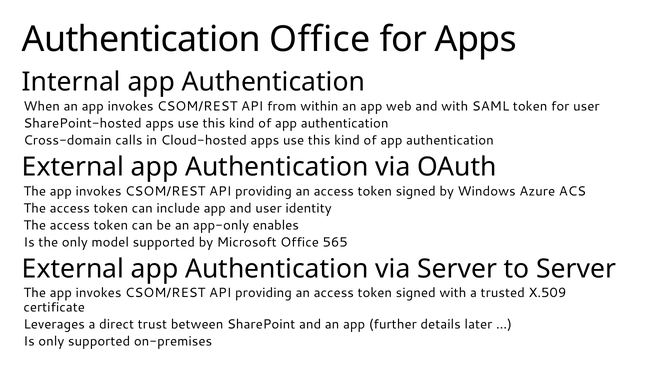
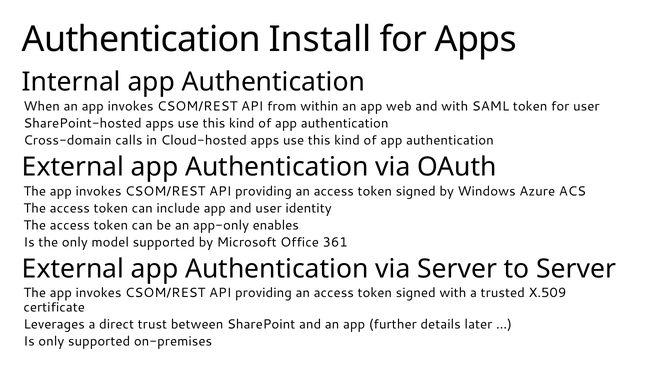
Authentication Office: Office -> Install
565: 565 -> 361
